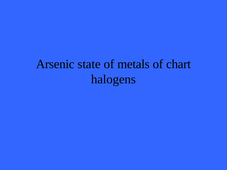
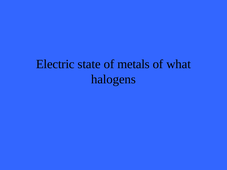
Arsenic: Arsenic -> Electric
chart: chart -> what
